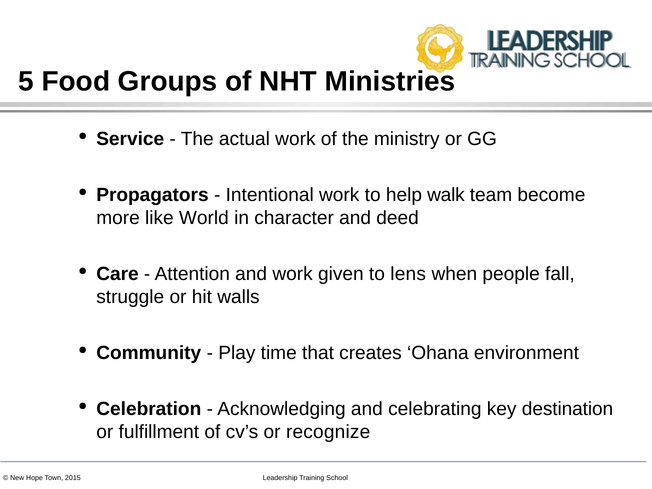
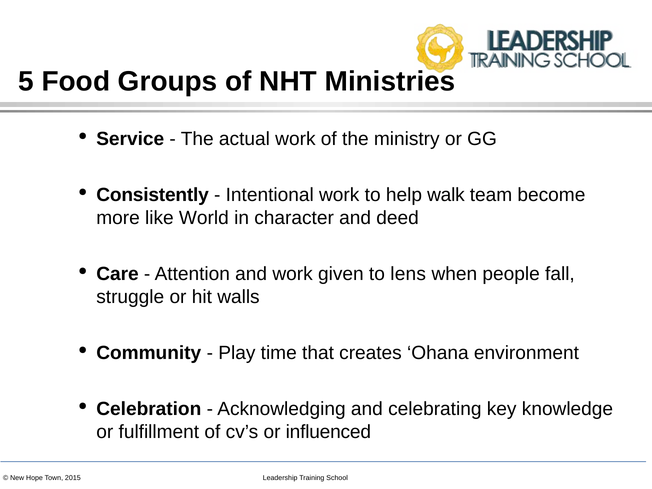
Propagators: Propagators -> Consistently
destination: destination -> knowledge
recognize: recognize -> influenced
